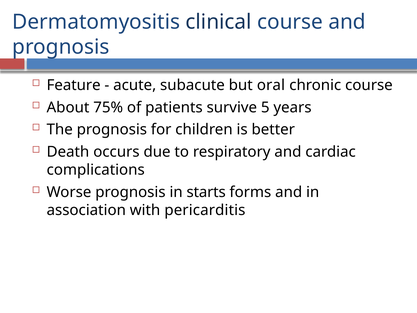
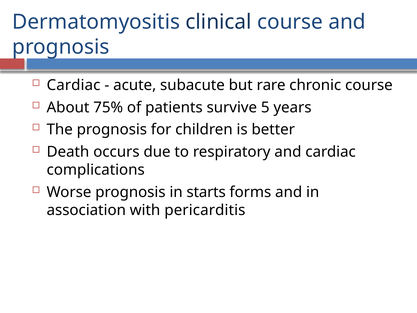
Feature at (74, 85): Feature -> Cardiac
oral: oral -> rare
